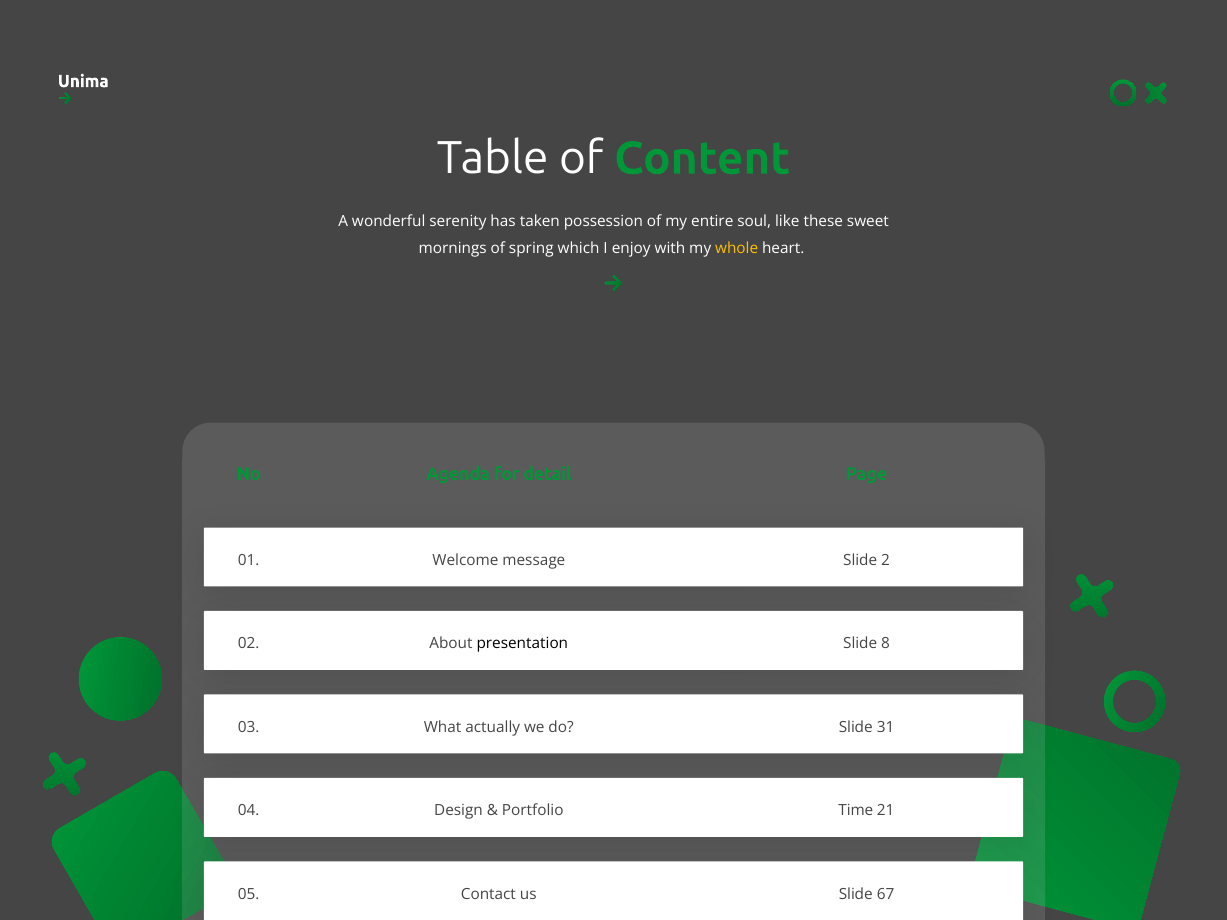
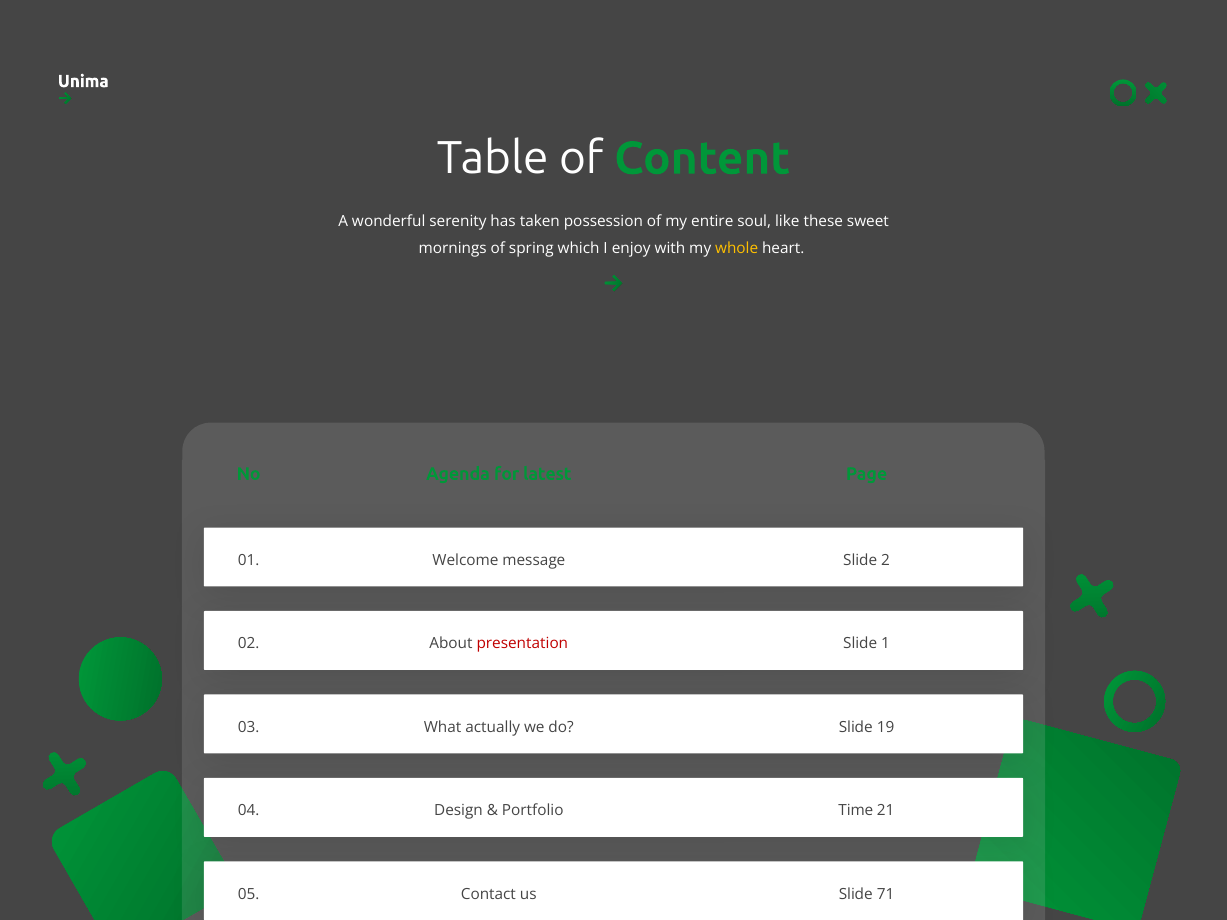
detail: detail -> latest
presentation colour: black -> red
8: 8 -> 1
31: 31 -> 19
67: 67 -> 71
